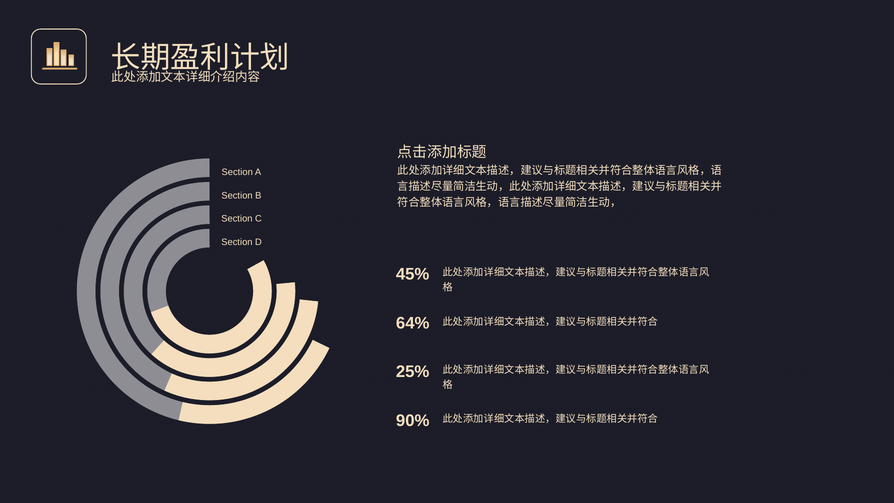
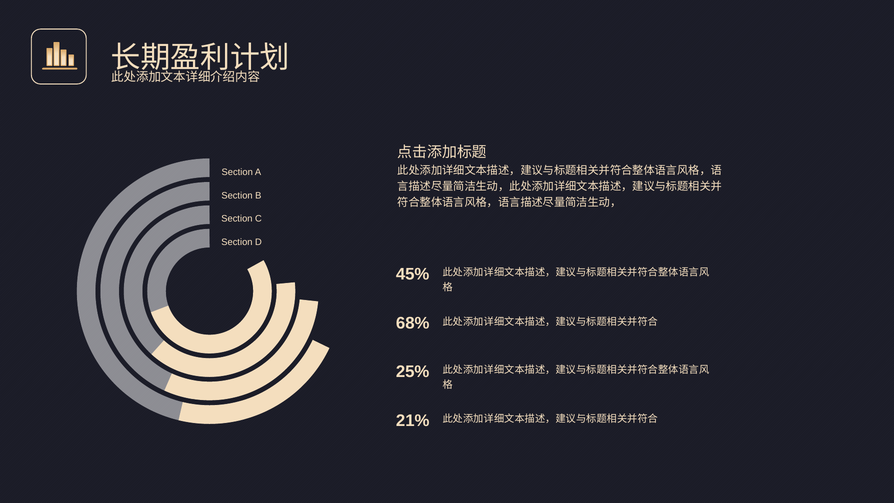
64%: 64% -> 68%
90%: 90% -> 21%
